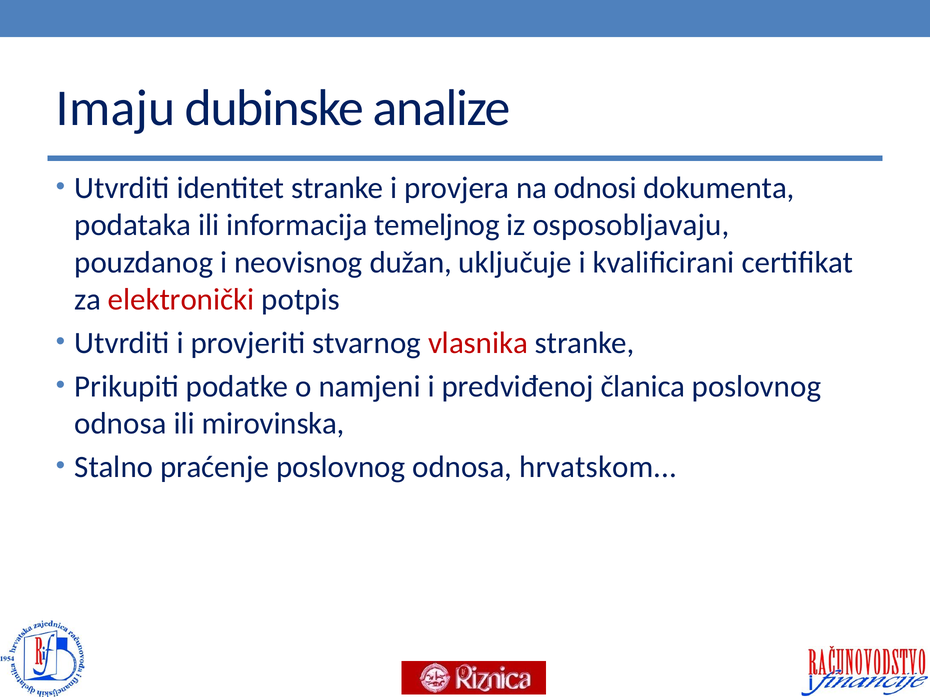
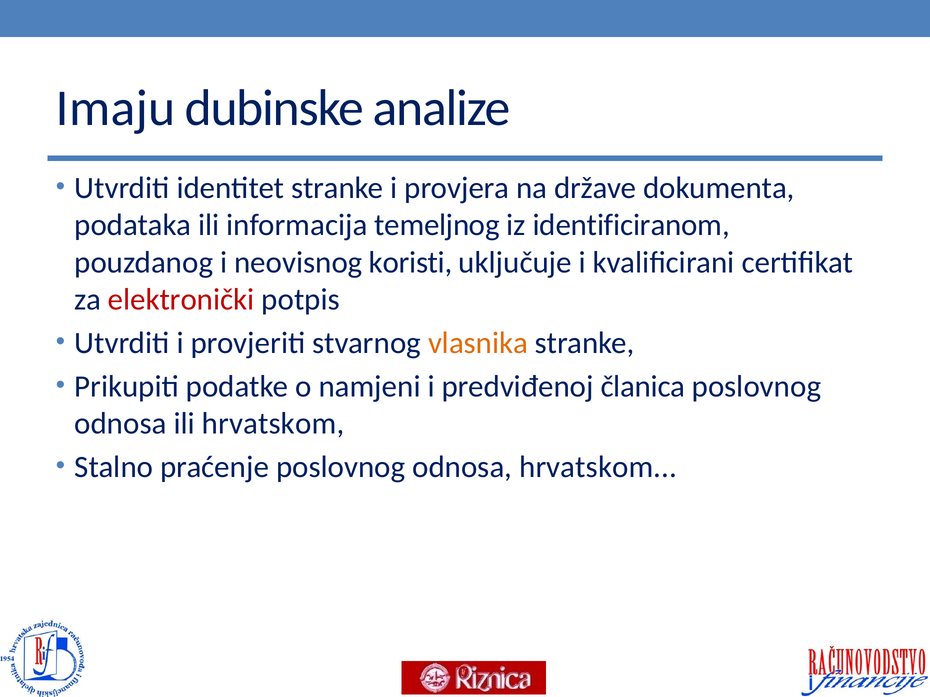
odnosi: odnosi -> države
osposobljavaju: osposobljavaju -> identificiranom
dužan: dužan -> koristi
vlasnika colour: red -> orange
ili mirovinska: mirovinska -> hrvatskom
